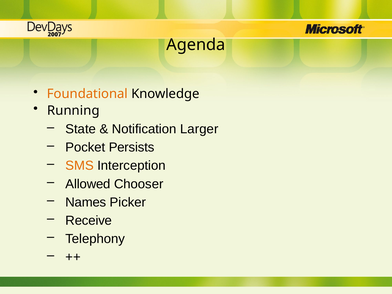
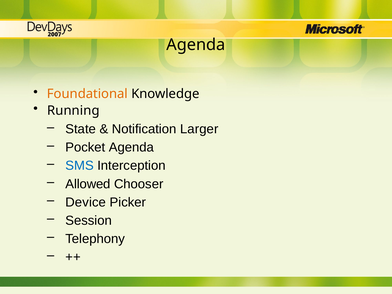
Pocket Persists: Persists -> Agenda
SMS colour: orange -> blue
Names: Names -> Device
Receive: Receive -> Session
